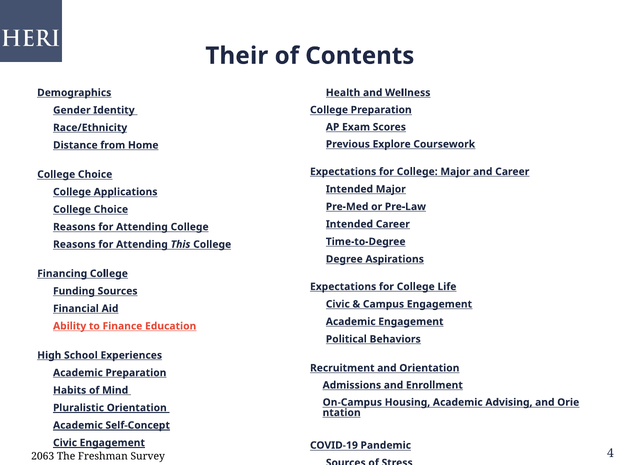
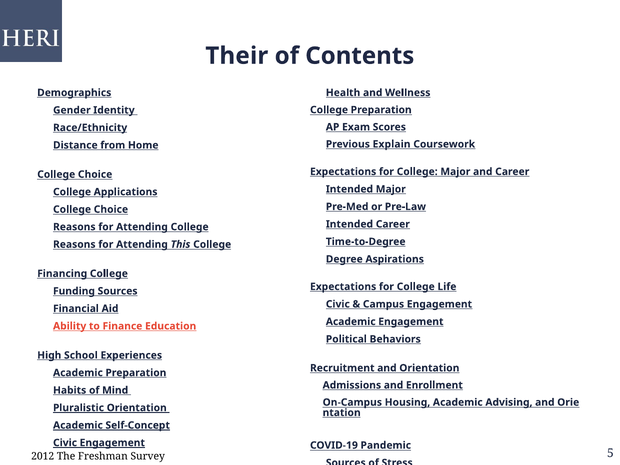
Explore: Explore -> Explain
2063: 2063 -> 2012
4: 4 -> 5
